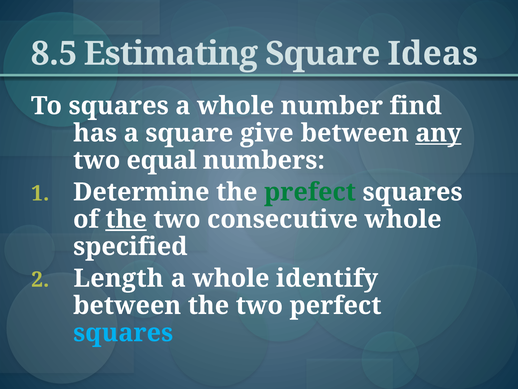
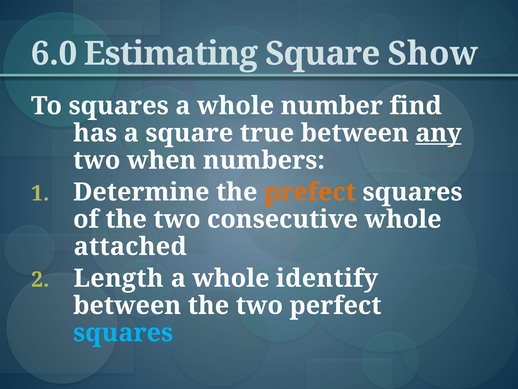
8.5: 8.5 -> 6.0
Ideas: Ideas -> Show
give: give -> true
equal: equal -> when
prefect colour: green -> orange
the at (126, 219) underline: present -> none
specified: specified -> attached
